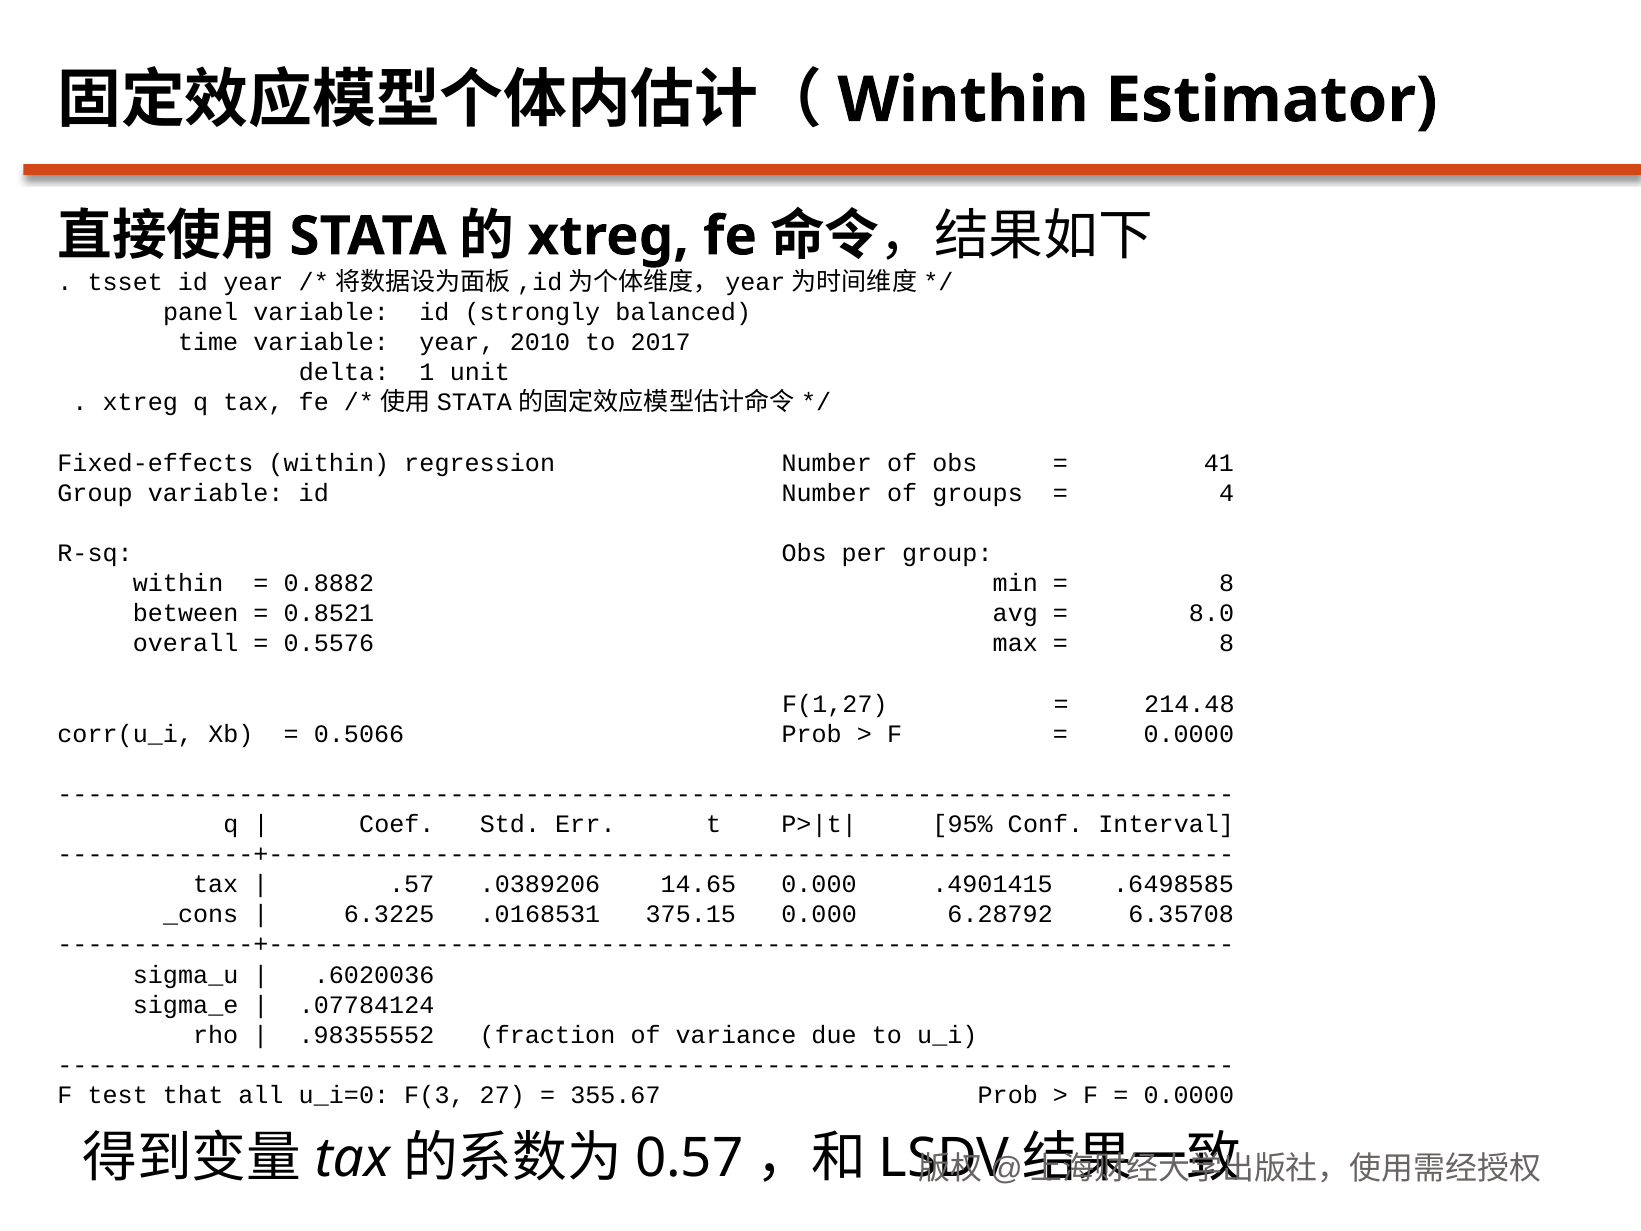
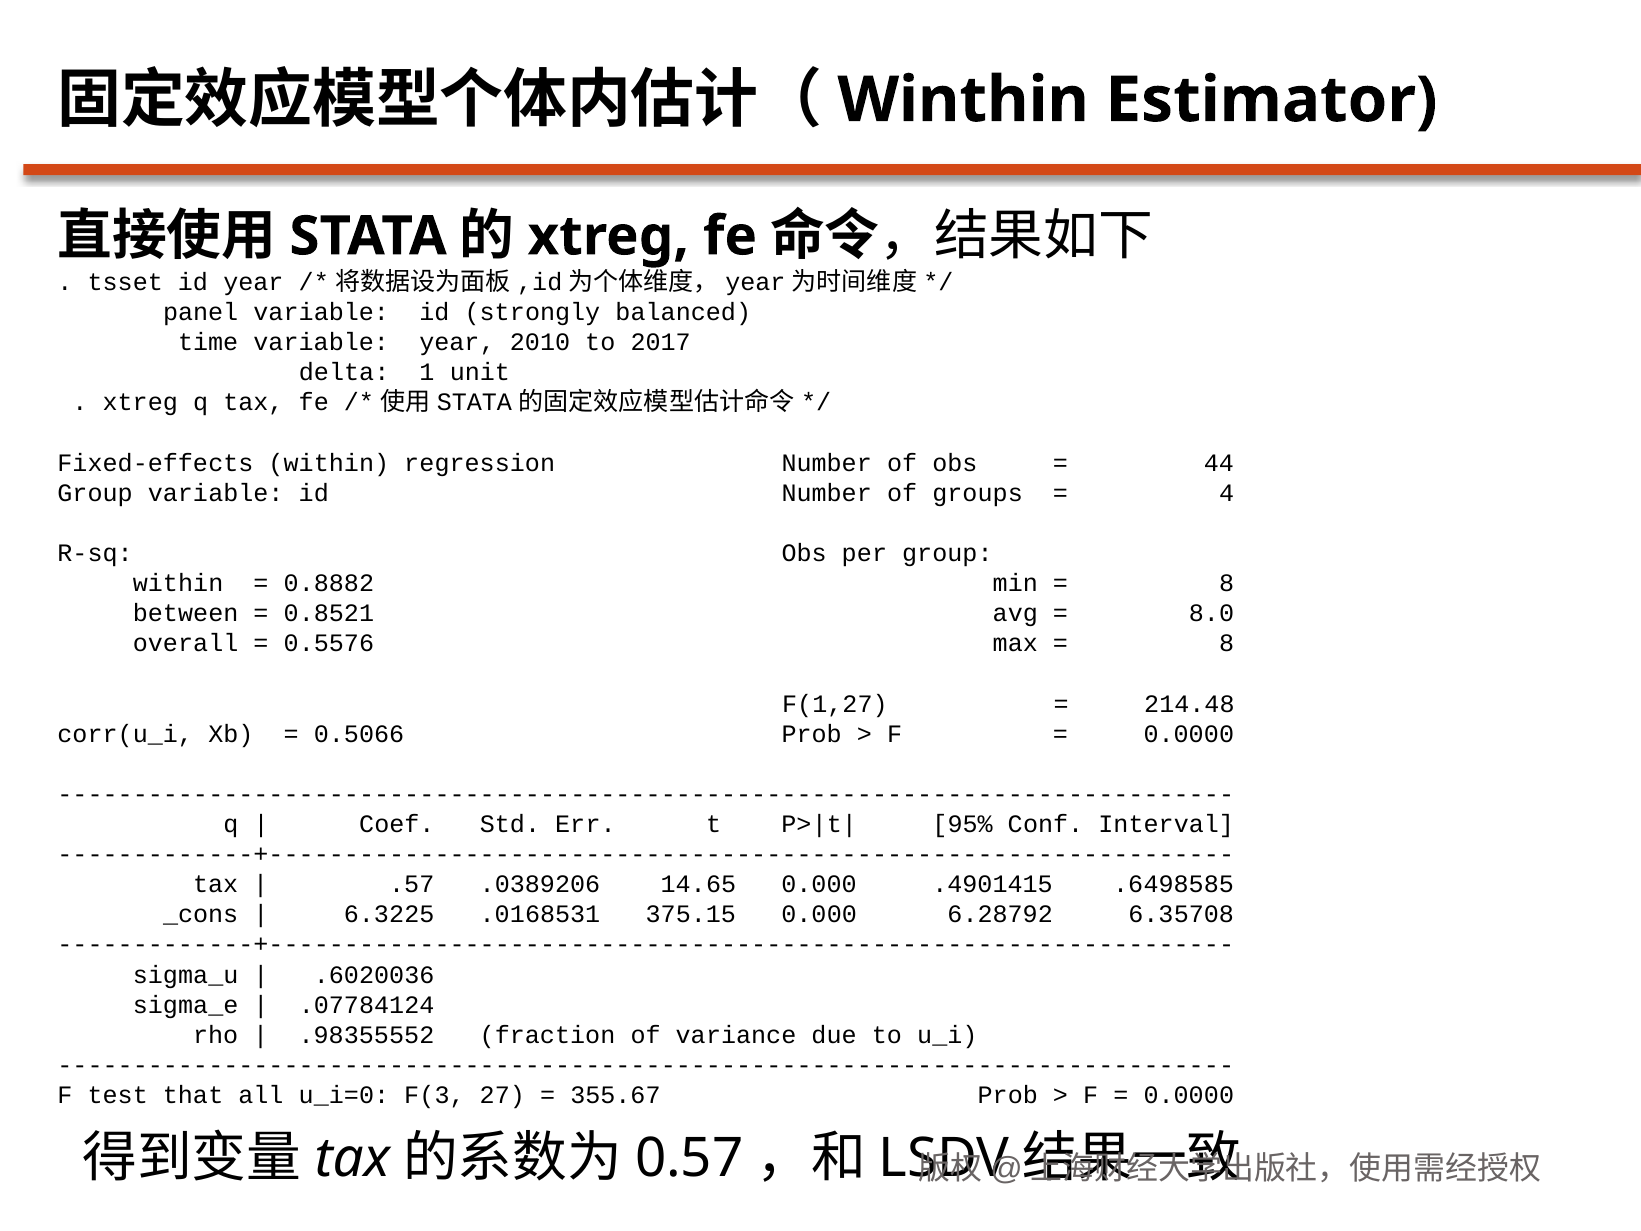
41: 41 -> 44
